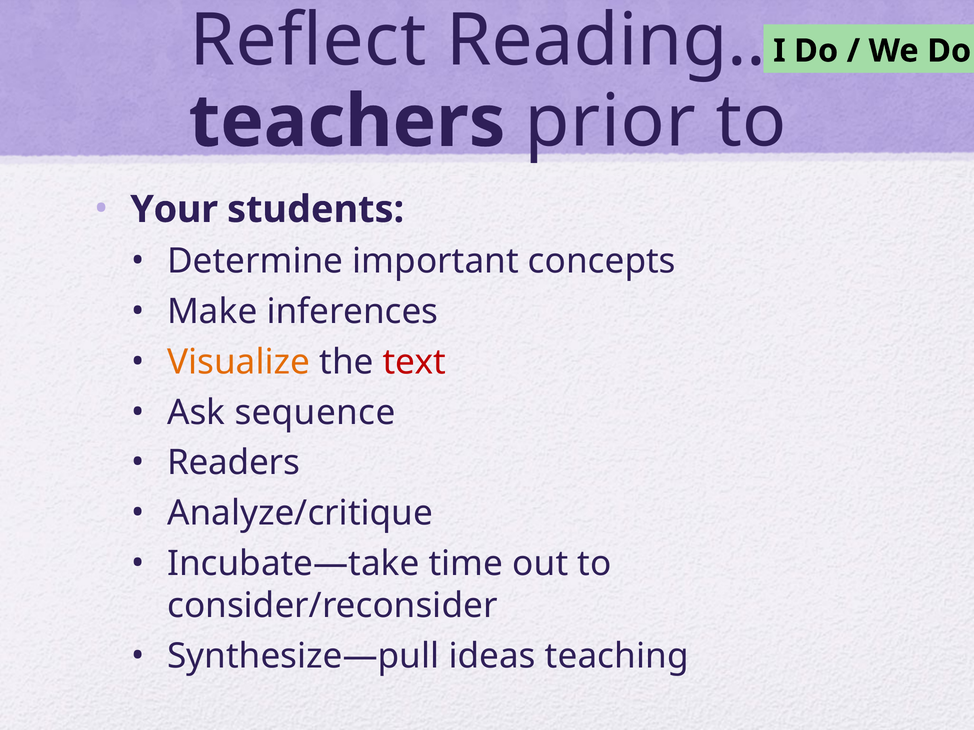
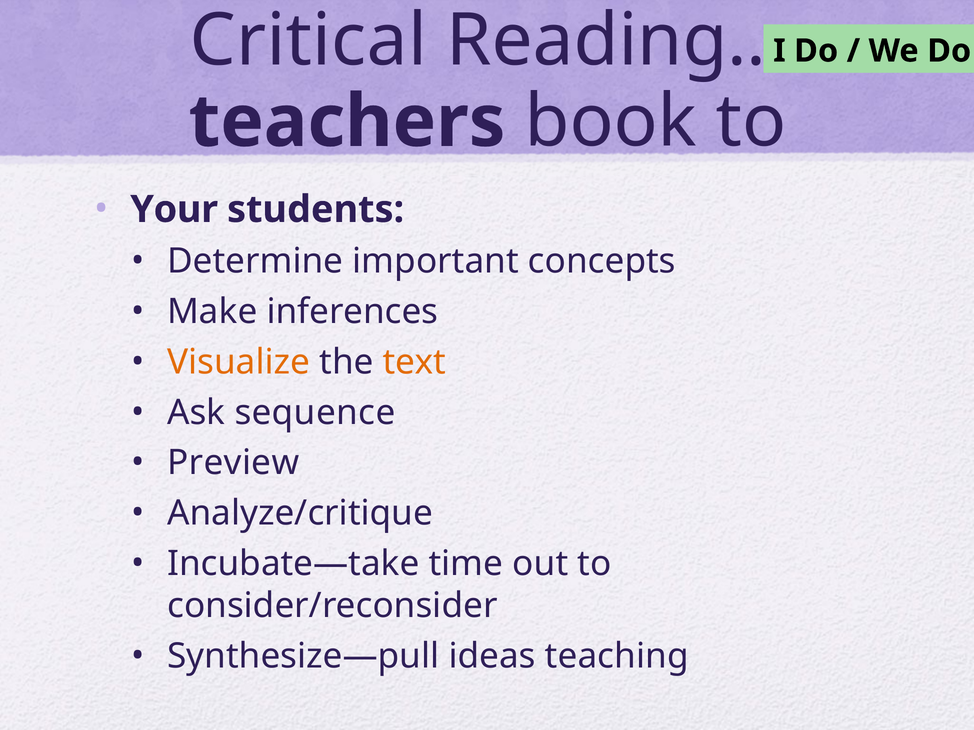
Reflect: Reflect -> Critical
prior: prior -> book
text colour: red -> orange
Readers: Readers -> Preview
